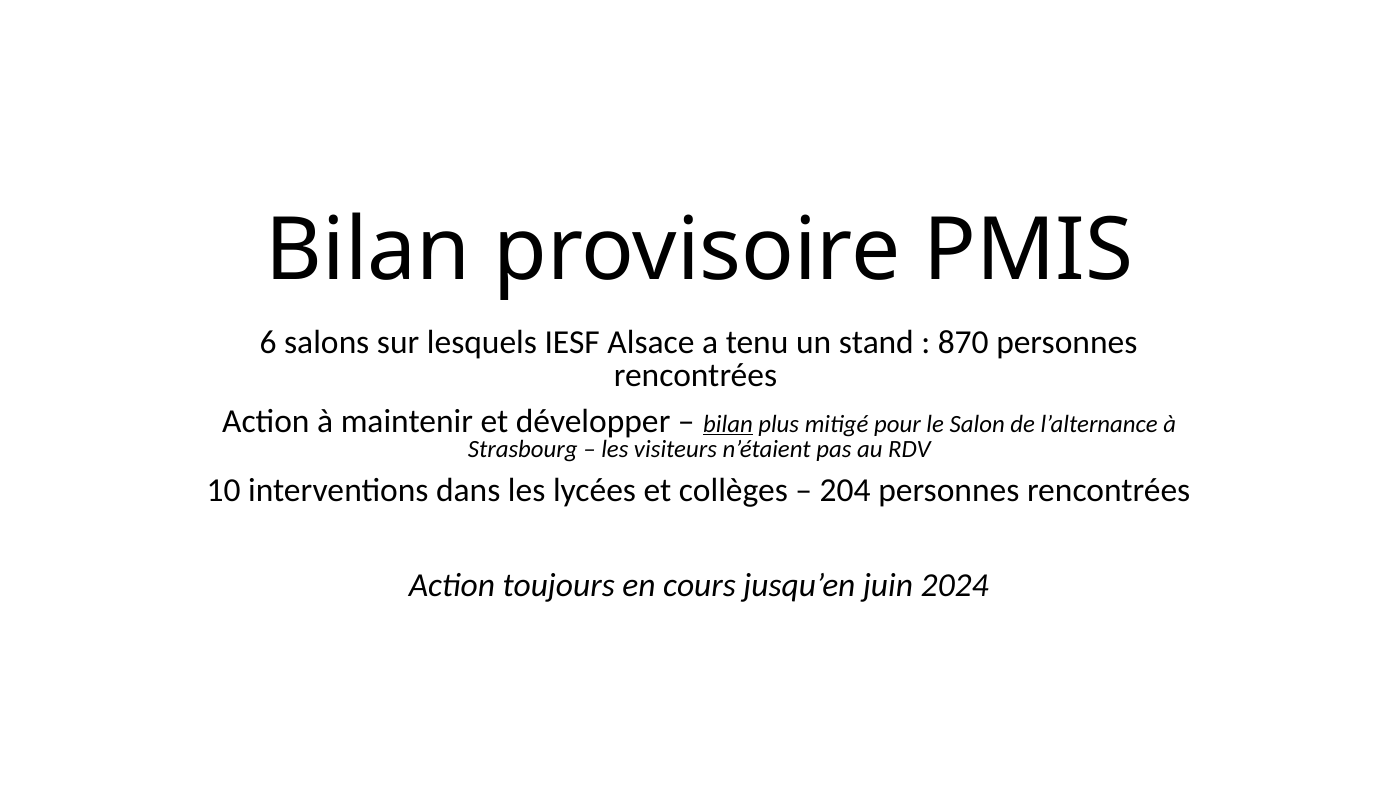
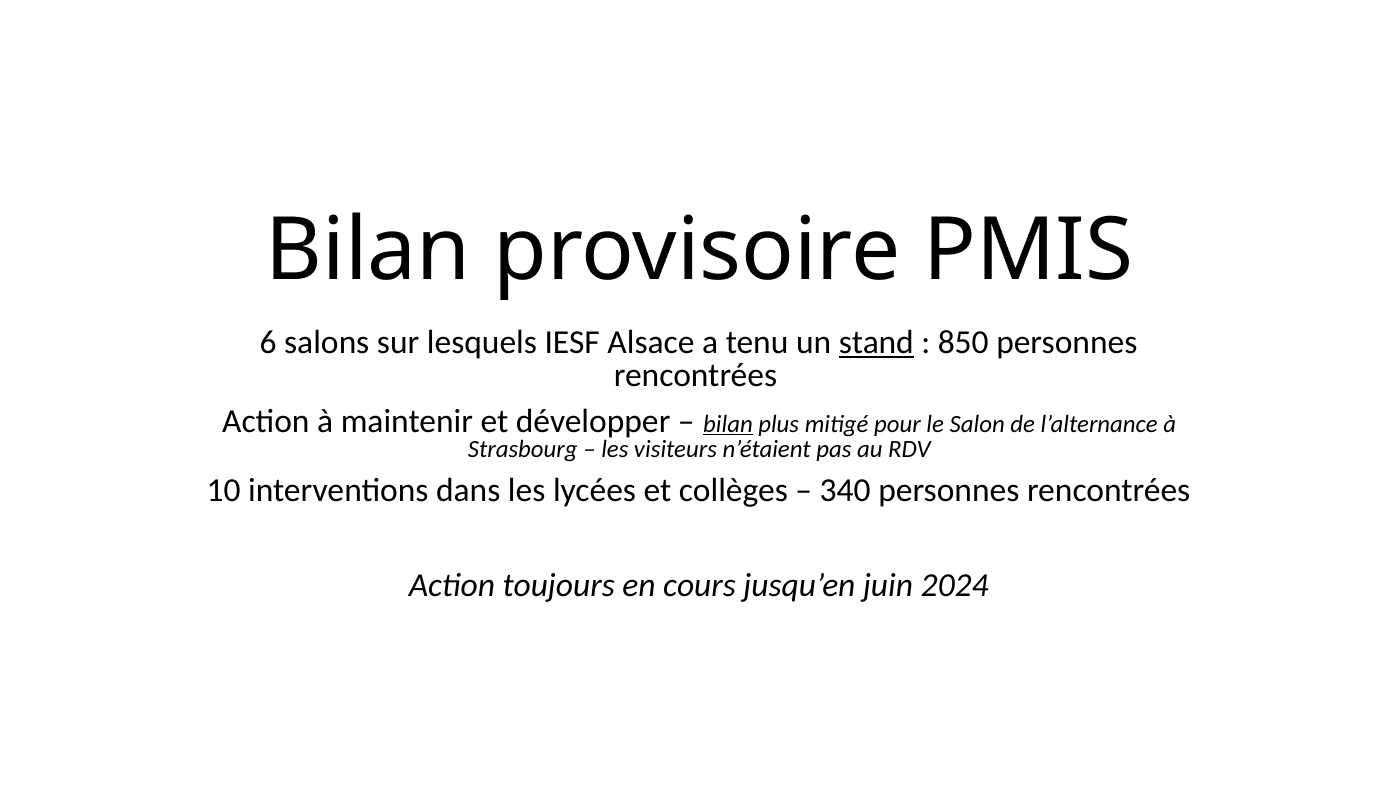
stand underline: none -> present
870: 870 -> 850
204: 204 -> 340
